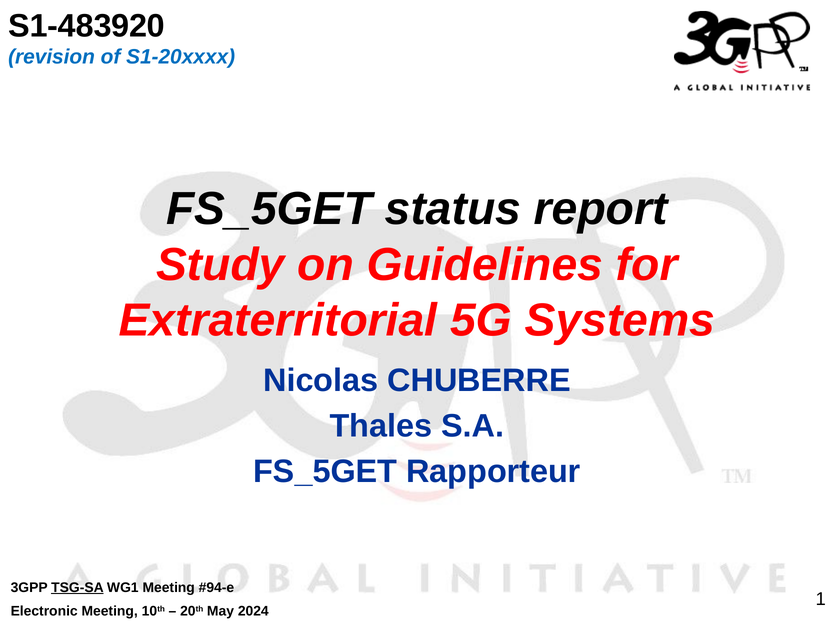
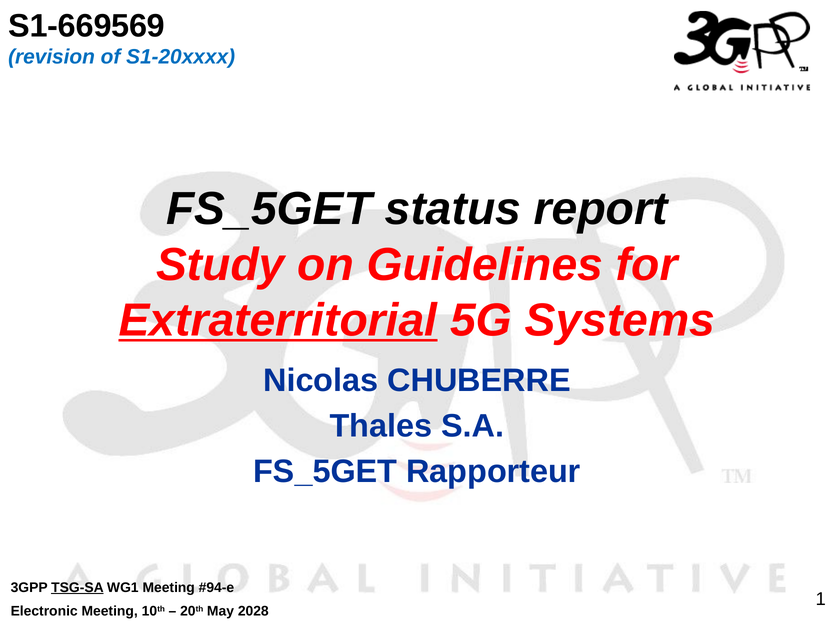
S1-483920: S1-483920 -> S1-669569
Extraterritorial underline: none -> present
2024: 2024 -> 2028
